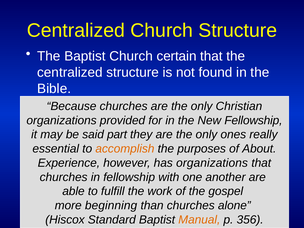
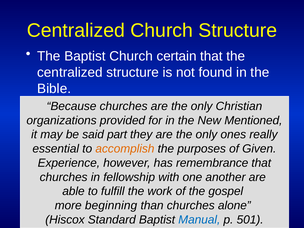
New Fellowship: Fellowship -> Mentioned
About: About -> Given
has organizations: organizations -> remembrance
Manual colour: orange -> blue
356: 356 -> 501
